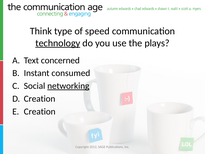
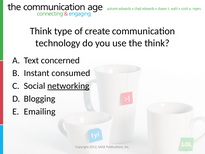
speed: speed -> create
technology underline: present -> none
the plays: plays -> think
Creation at (40, 99): Creation -> Blogging
Creation at (40, 111): Creation -> Emailing
